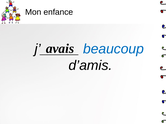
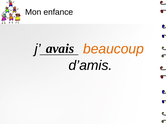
beaucoup colour: blue -> orange
